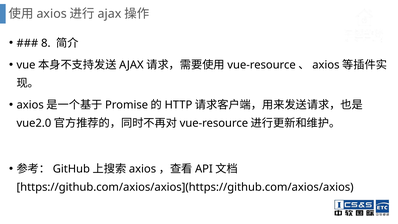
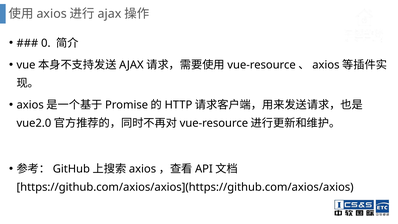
8: 8 -> 0
